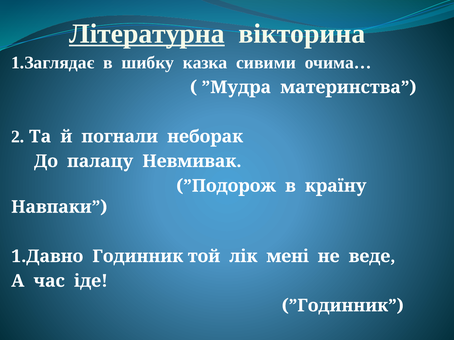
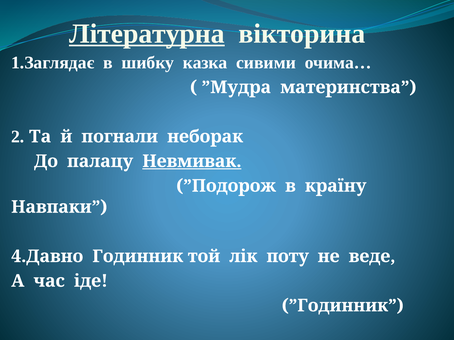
Невмивак underline: none -> present
1.Давно: 1.Давно -> 4.Давно
мені: мені -> поту
